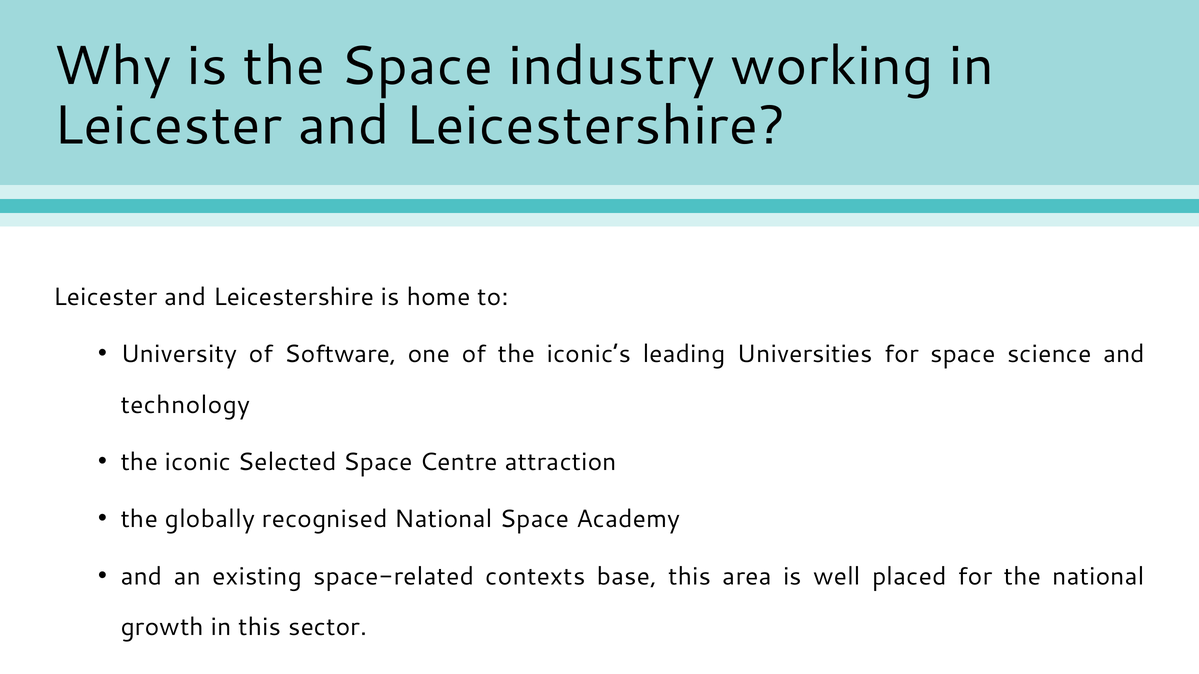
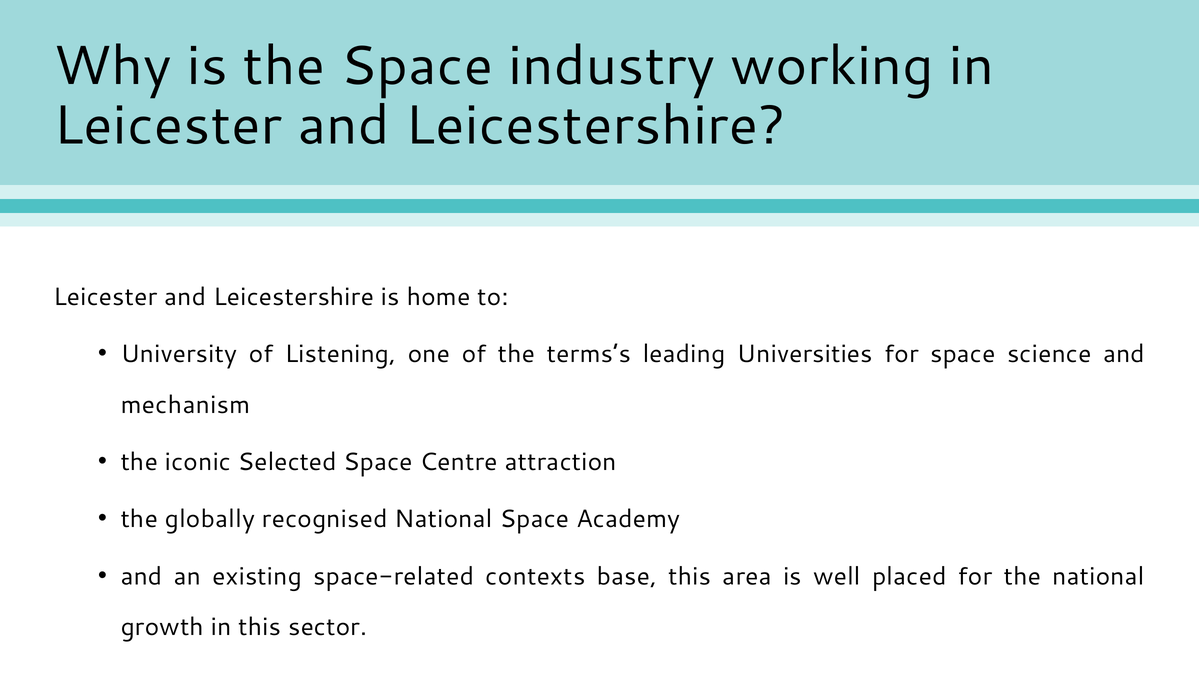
Software: Software -> Listening
iconic’s: iconic’s -> terms’s
technology: technology -> mechanism
